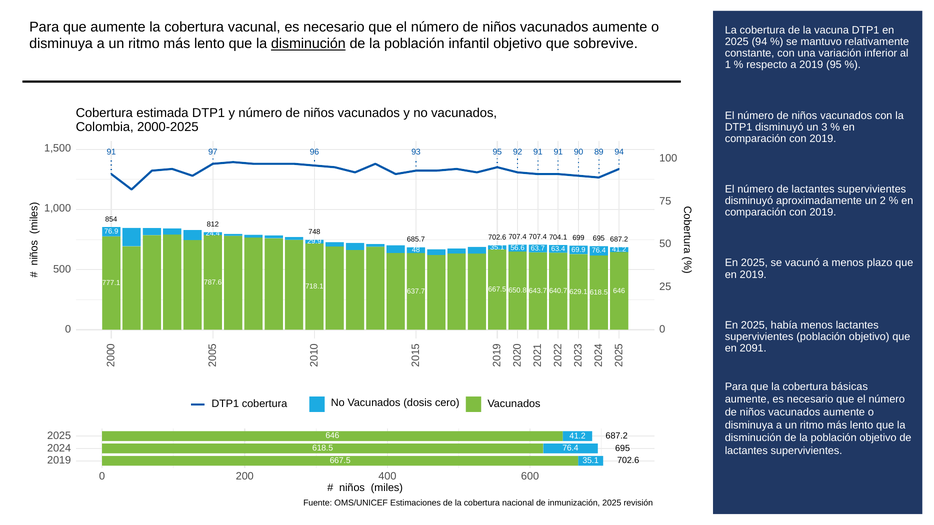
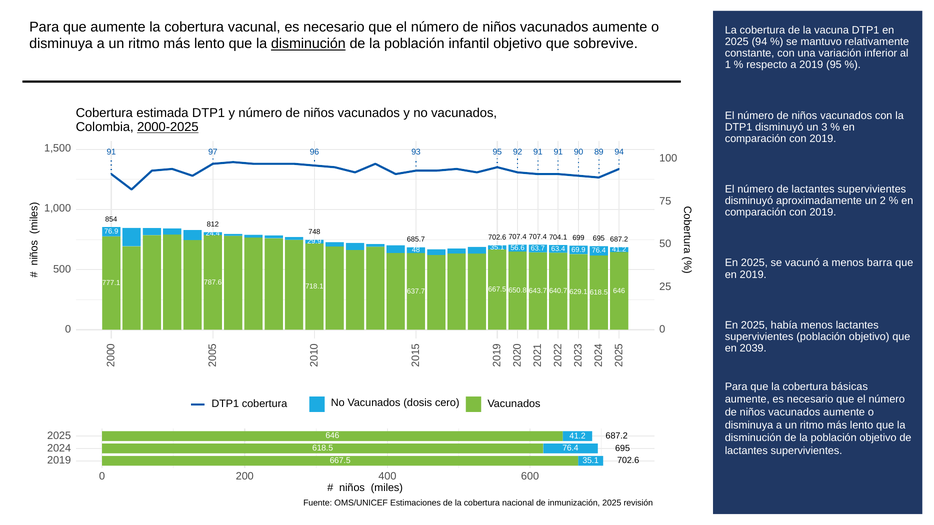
2000-2025 underline: none -> present
plazo: plazo -> barra
2091: 2091 -> 2039
